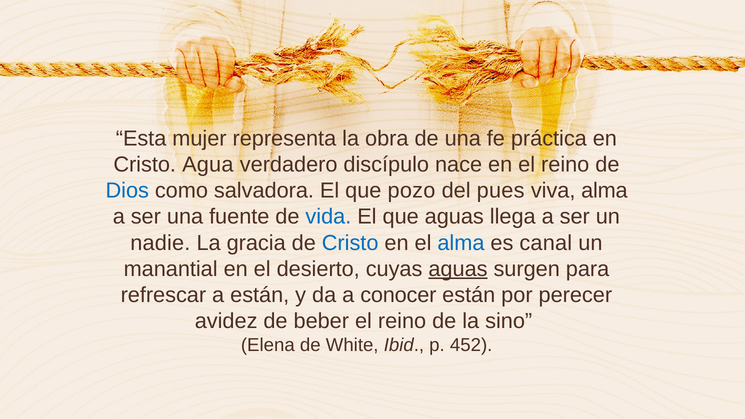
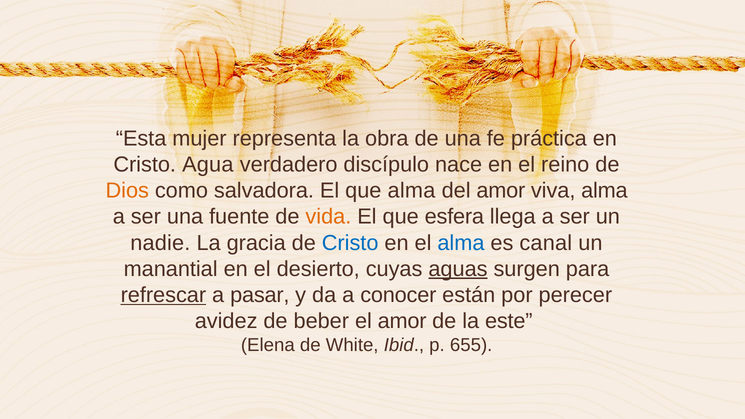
Dios colour: blue -> orange
que pozo: pozo -> alma
del pues: pues -> amor
vida colour: blue -> orange
que aguas: aguas -> esfera
refrescar underline: none -> present
a están: están -> pasar
beber el reino: reino -> amor
sino: sino -> este
452: 452 -> 655
